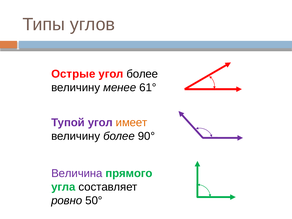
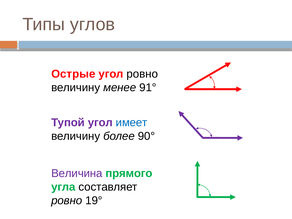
угол более: более -> ровно
61°: 61° -> 91°
имеет colour: orange -> blue
50°: 50° -> 19°
